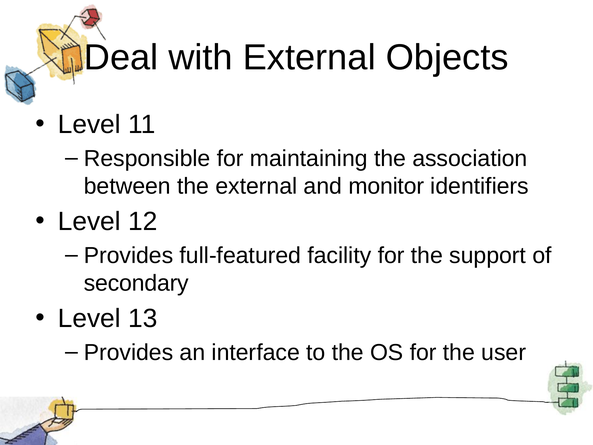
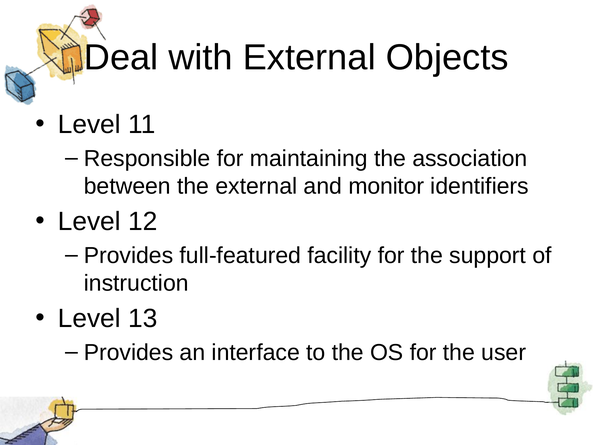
secondary: secondary -> instruction
